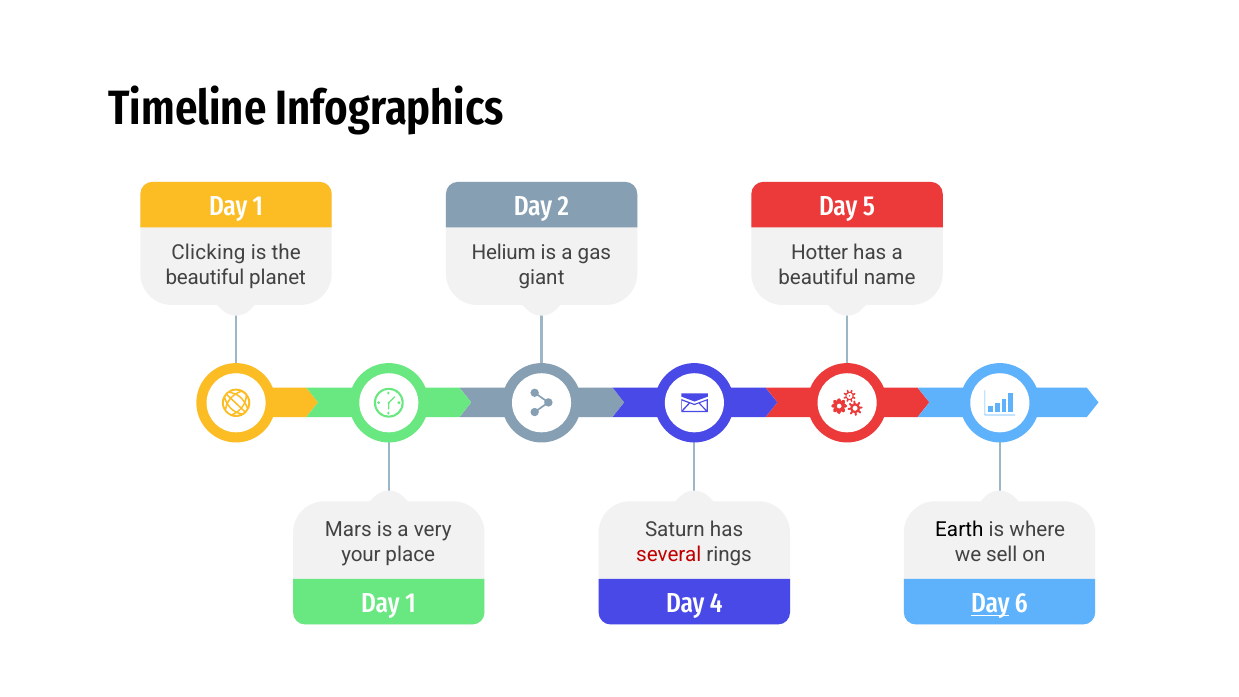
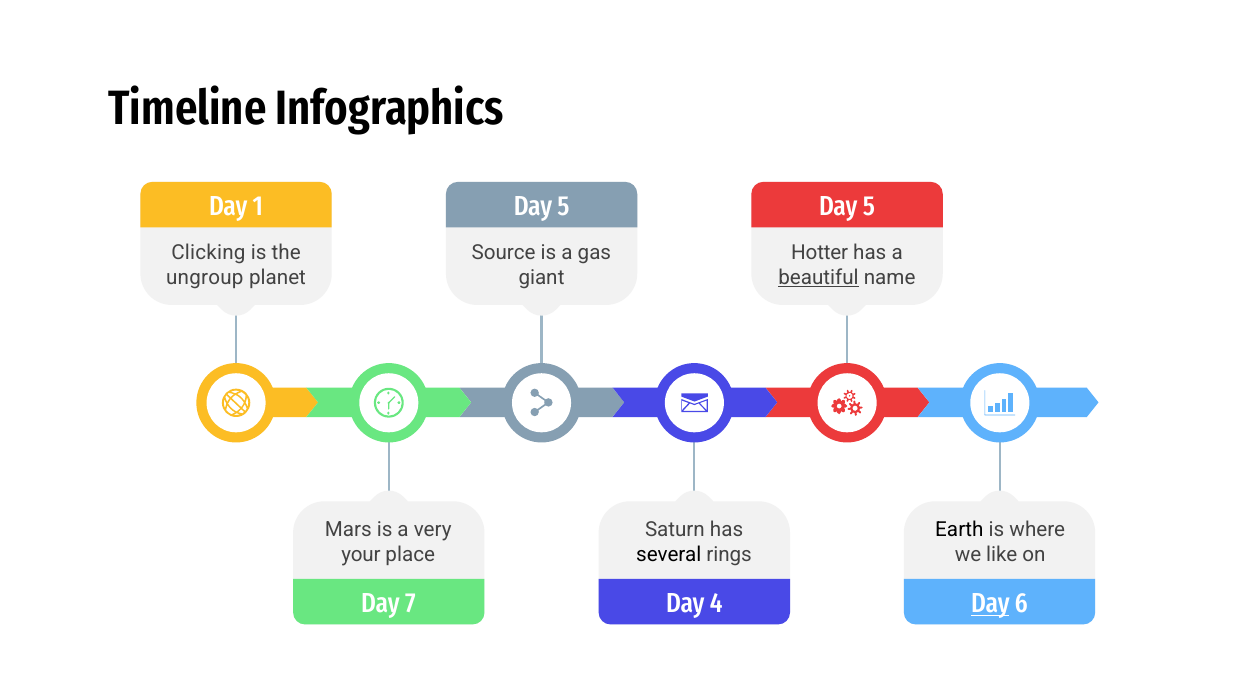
2 at (563, 207): 2 -> 5
Helium: Helium -> Source
beautiful at (205, 277): beautiful -> ungroup
beautiful at (819, 277) underline: none -> present
several colour: red -> black
sell: sell -> like
1 at (410, 604): 1 -> 7
